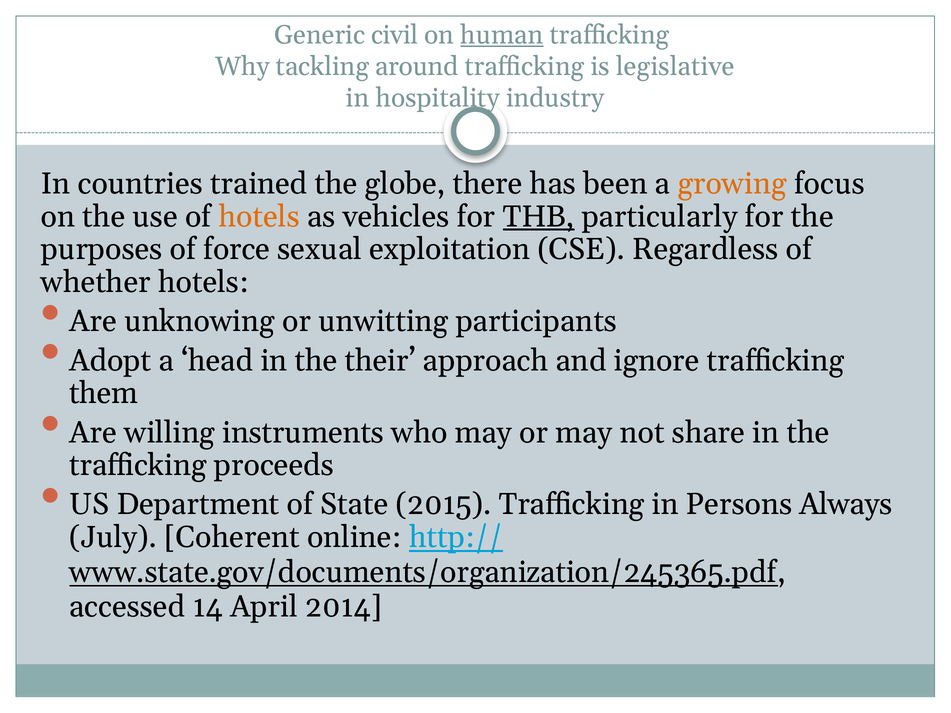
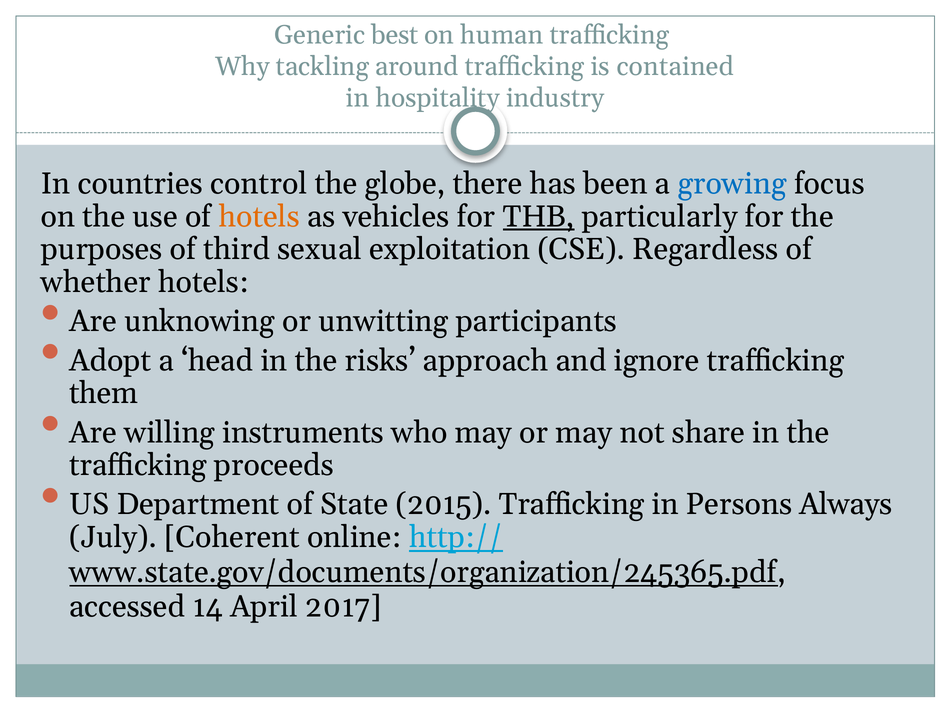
civil: civil -> best
human underline: present -> none
legislative: legislative -> contained
trained: trained -> control
growing colour: orange -> blue
force: force -> third
their: their -> risks
2014: 2014 -> 2017
